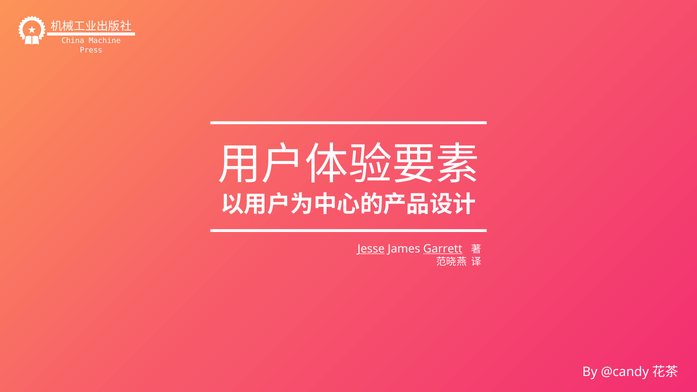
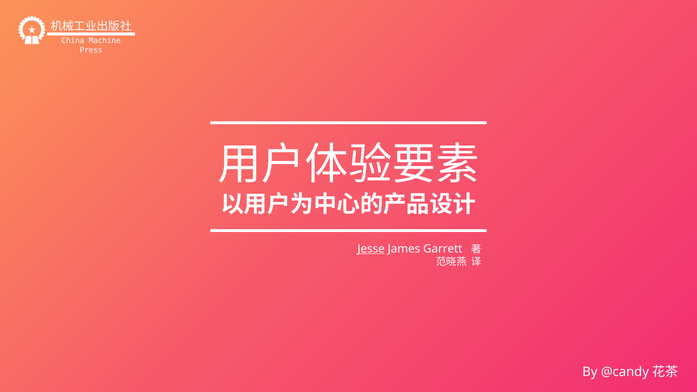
Garrett underline: present -> none
